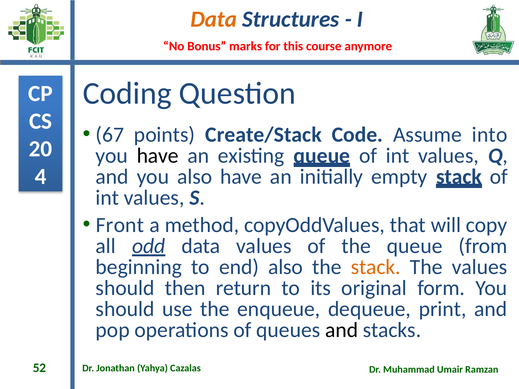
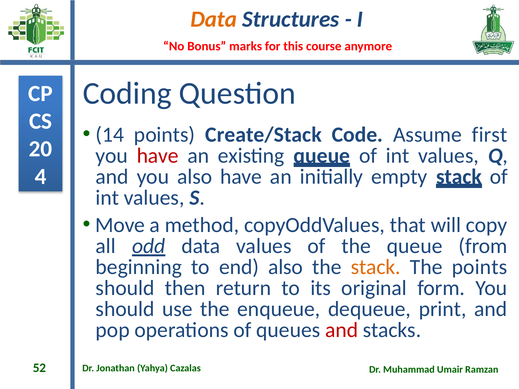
67: 67 -> 14
into: into -> first
have at (158, 156) colour: black -> red
Front: Front -> Move
The values: values -> points
and at (342, 330) colour: black -> red
